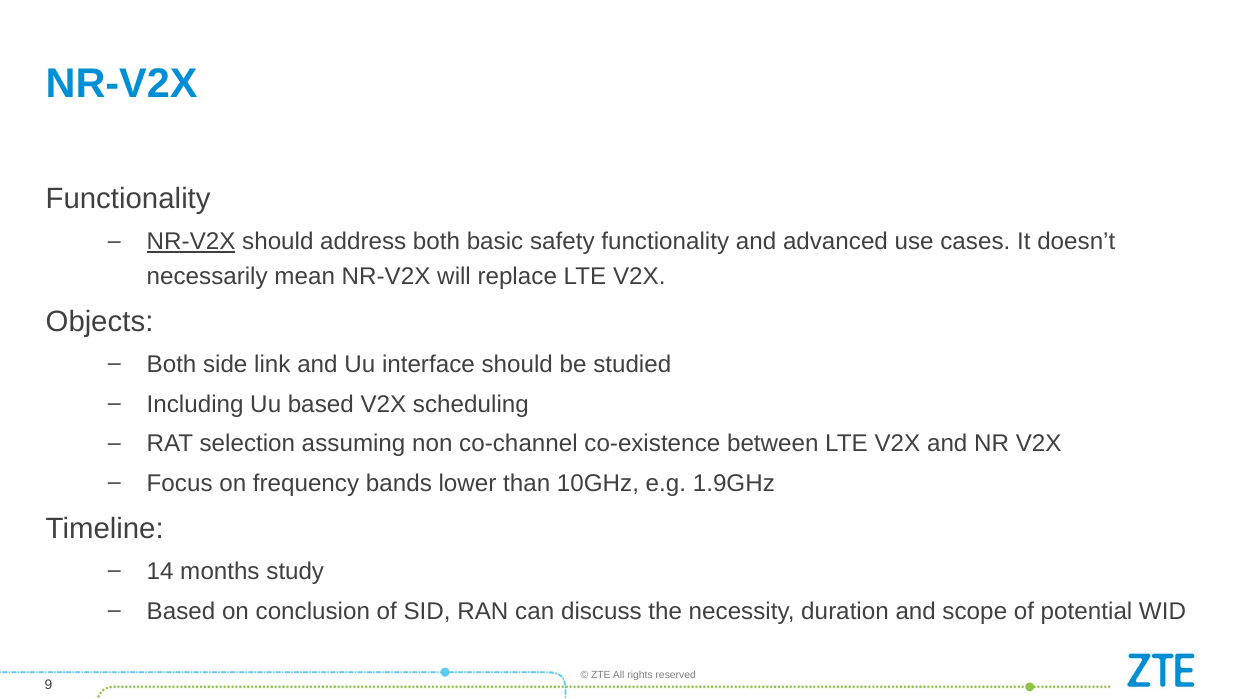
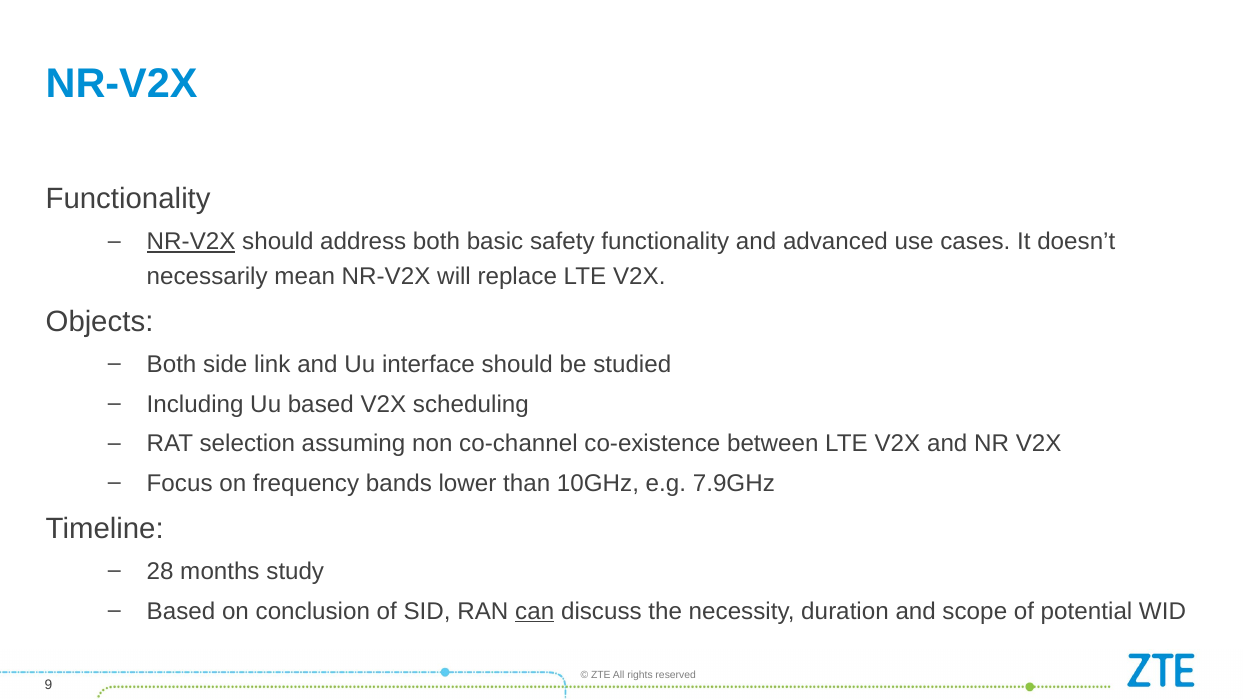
1.9GHz: 1.9GHz -> 7.9GHz
14: 14 -> 28
can underline: none -> present
